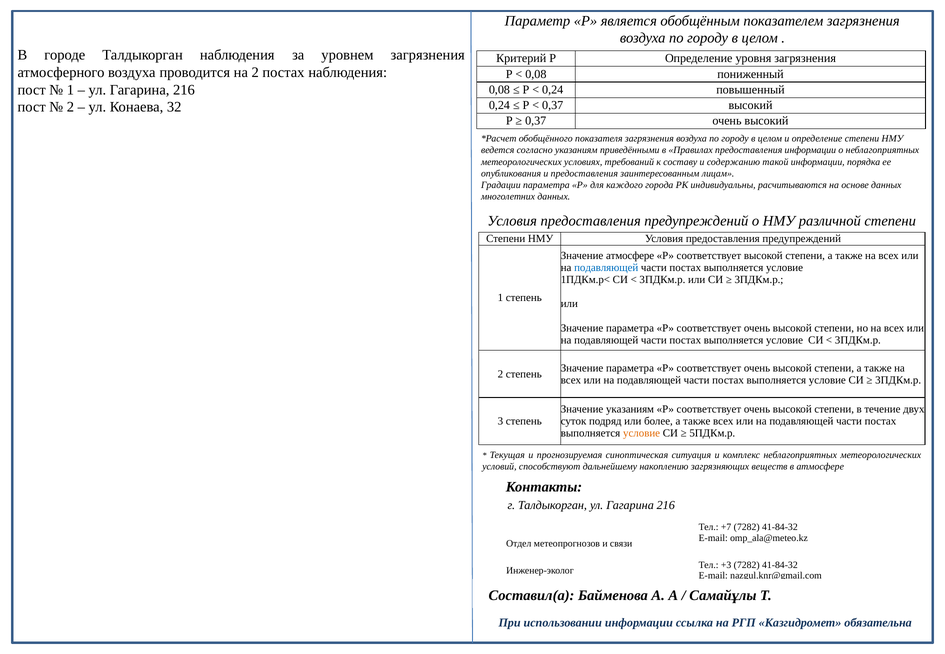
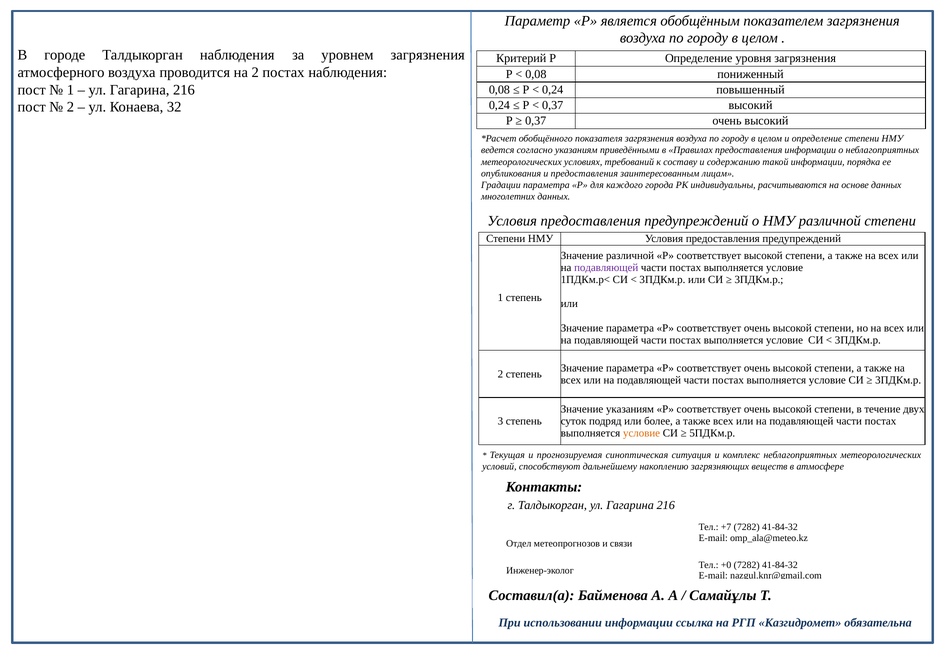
Значение атмосфере: атмосфере -> различной
подавляющей at (606, 268) colour: blue -> purple
+3: +3 -> +0
